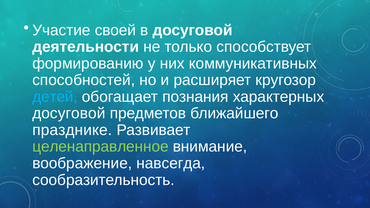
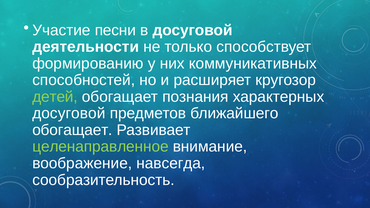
своей: своей -> песни
детей colour: light blue -> light green
празднике at (72, 130): празднике -> обогащает
